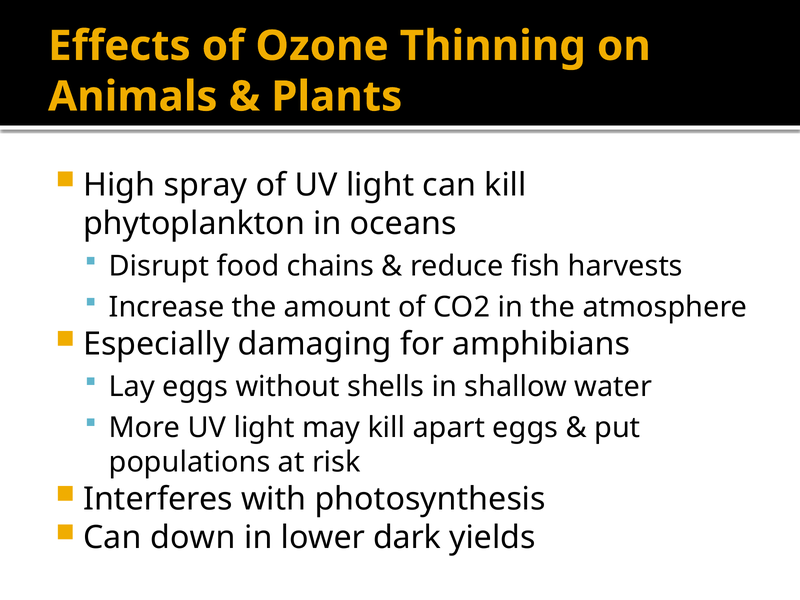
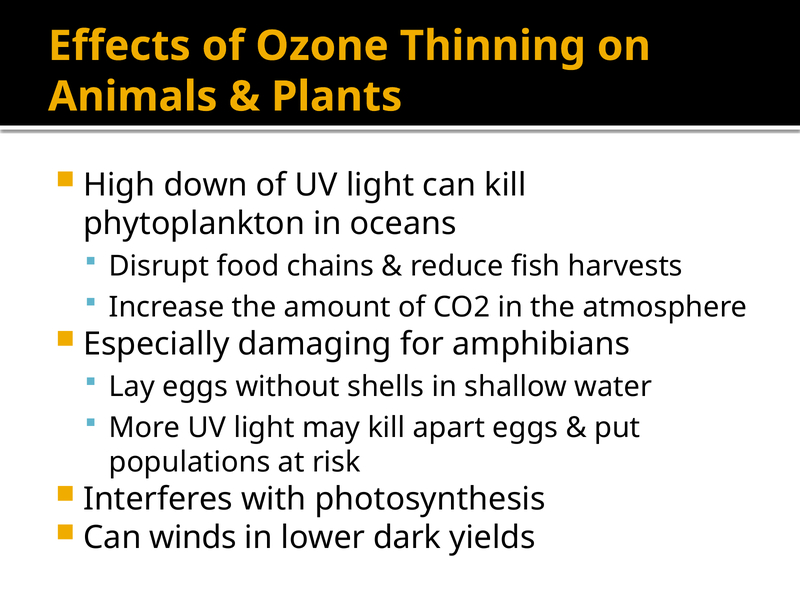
spray: spray -> down
down: down -> winds
